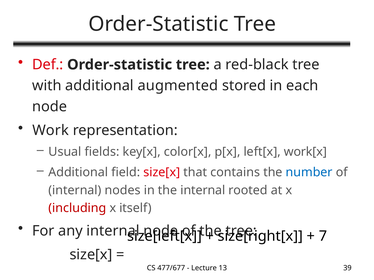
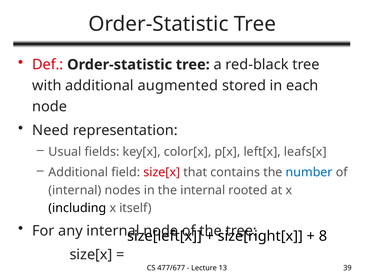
Work: Work -> Need
work[x: work[x -> leafs[x
including colour: red -> black
7: 7 -> 8
